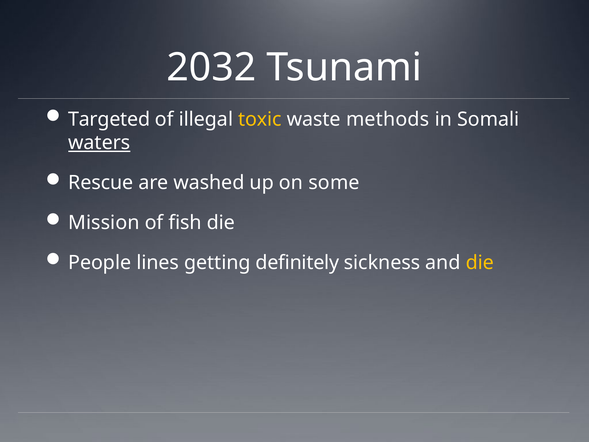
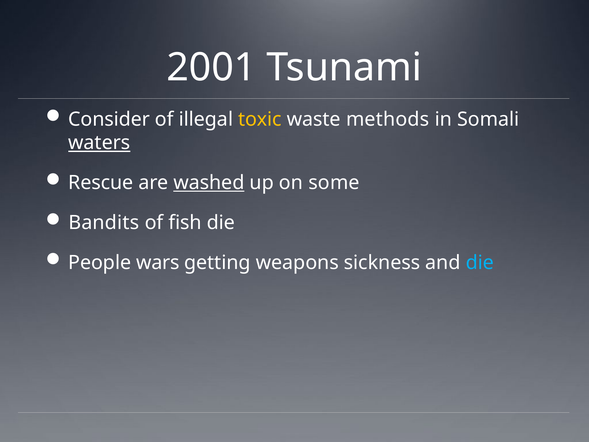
2032: 2032 -> 2001
Targeted: Targeted -> Consider
washed underline: none -> present
Mission: Mission -> Bandits
lines: lines -> wars
definitely: definitely -> weapons
die at (480, 263) colour: yellow -> light blue
